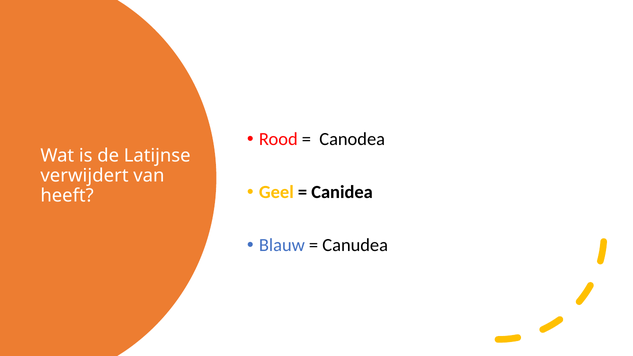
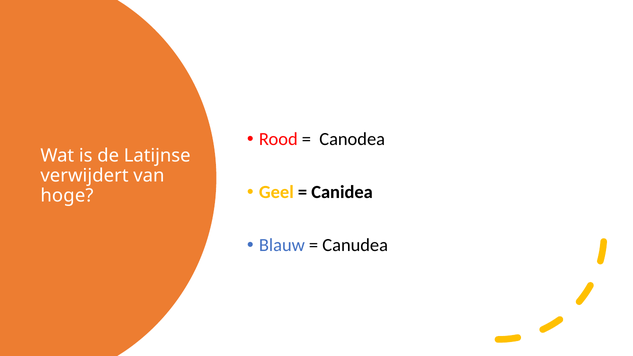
heeft: heeft -> hoge
